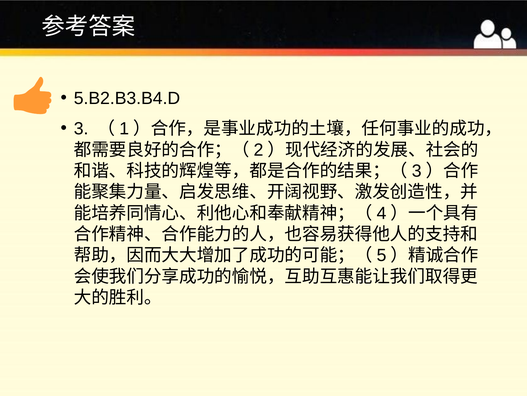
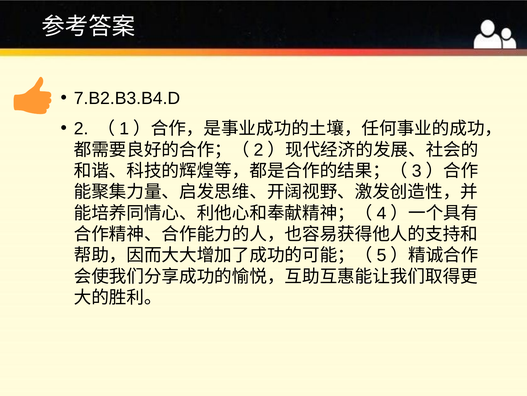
5.B2.B3.B4.D: 5.B2.B3.B4.D -> 7.B2.B3.B4.D
3: 3 -> 2
